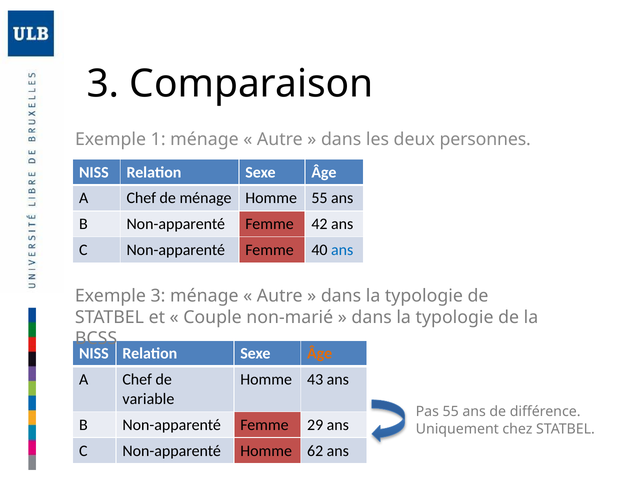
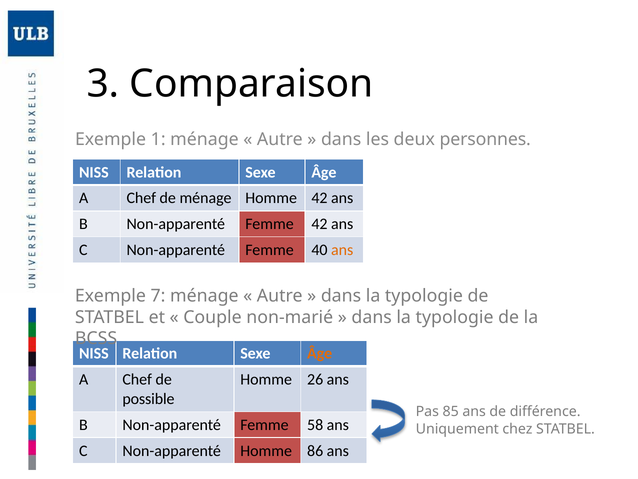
Homme 55: 55 -> 42
ans at (342, 250) colour: blue -> orange
Exemple 3: 3 -> 7
43: 43 -> 26
variable: variable -> possible
Pas 55: 55 -> 85
29: 29 -> 58
62: 62 -> 86
